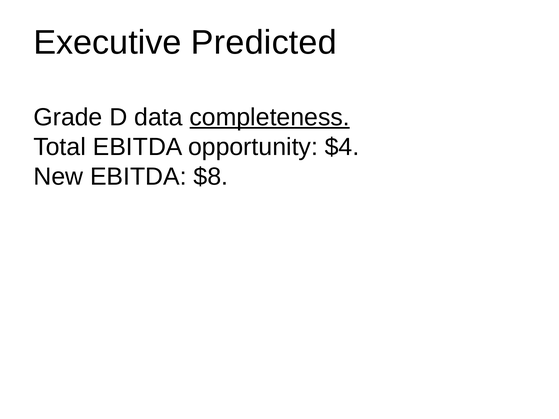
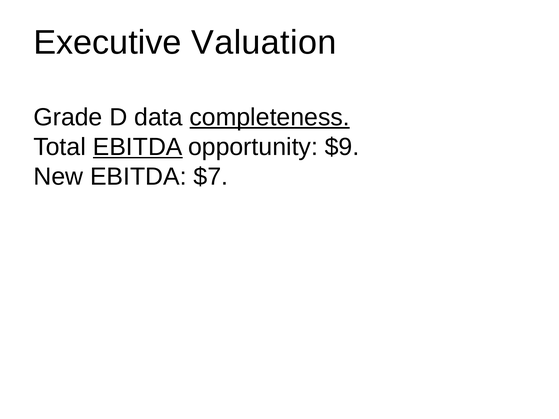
Predicted: Predicted -> Valuation
EBITDA at (138, 147) underline: none -> present
$4: $4 -> $9
$8: $8 -> $7
